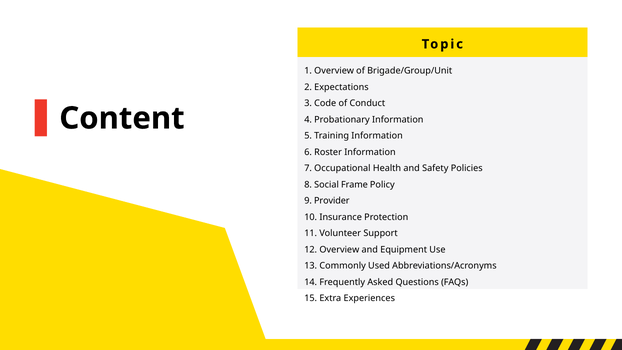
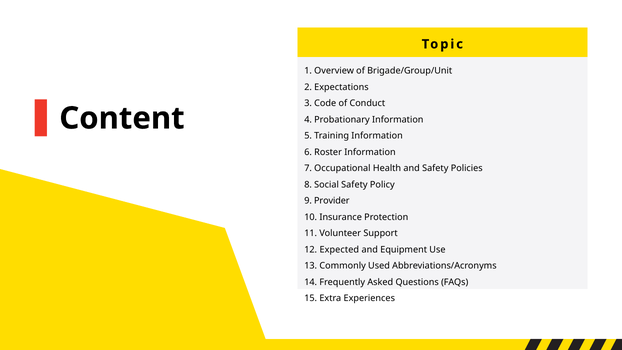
Social Frame: Frame -> Safety
12 Overview: Overview -> Expected
